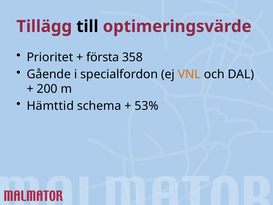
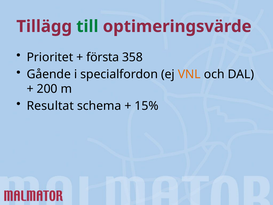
till colour: black -> green
Hämttid: Hämttid -> Resultat
53%: 53% -> 15%
